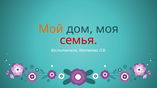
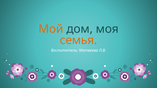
семья colour: red -> orange
